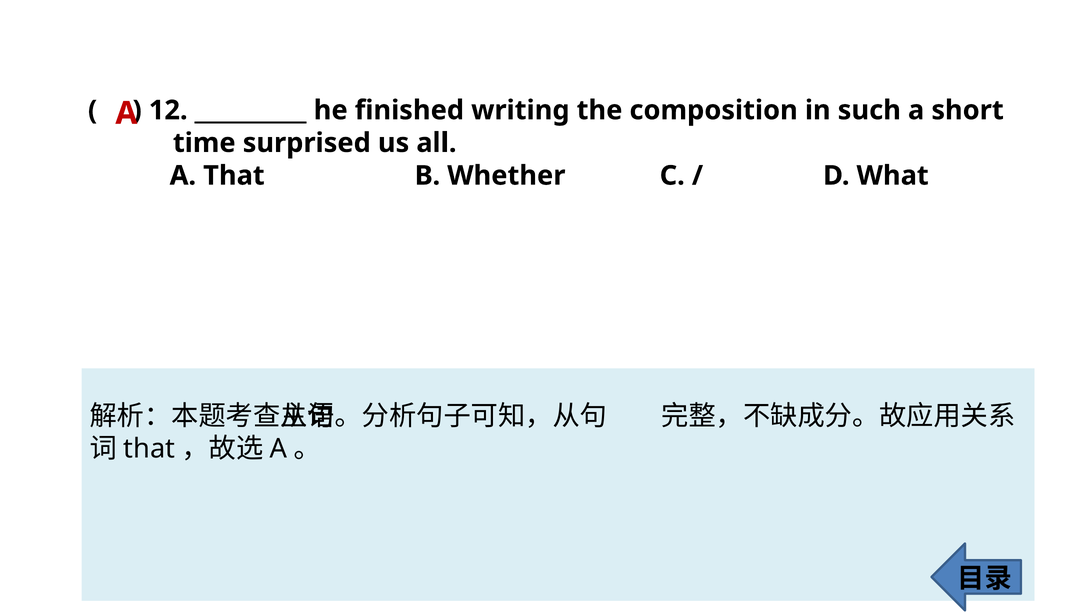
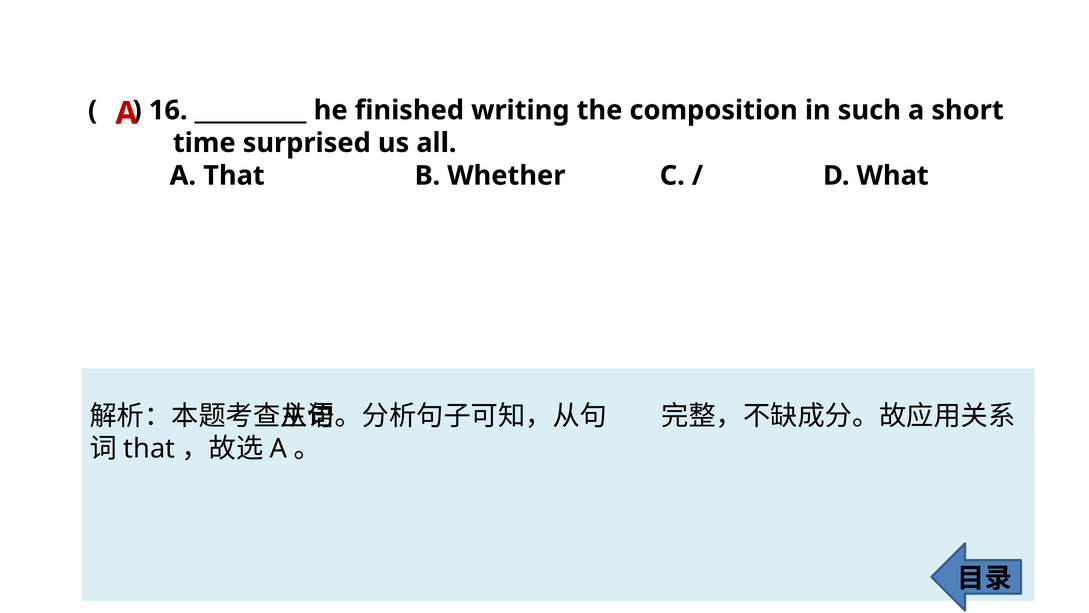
12: 12 -> 16
